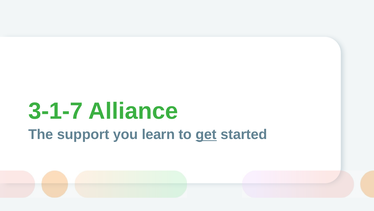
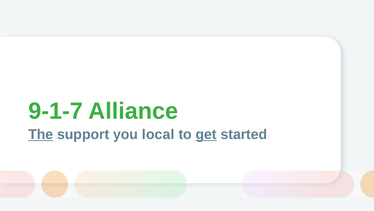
3-1-7: 3-1-7 -> 9-1-7
The underline: none -> present
learn: learn -> local
